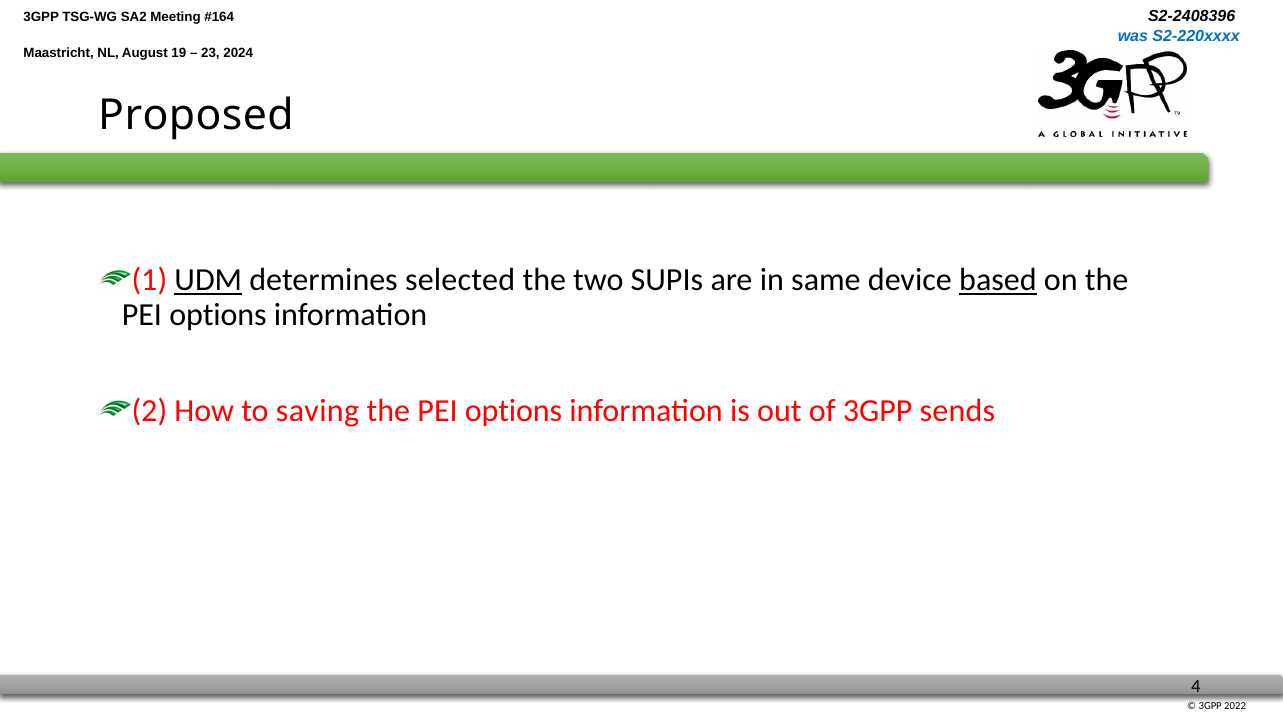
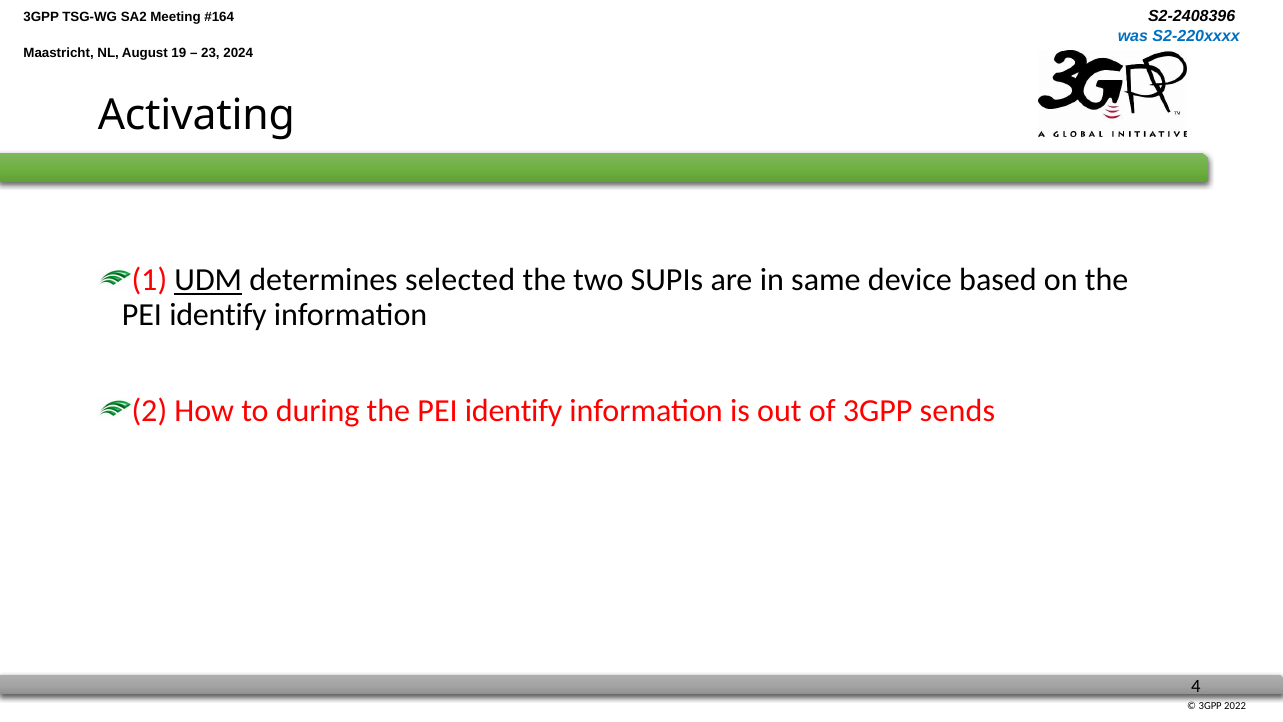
Proposed: Proposed -> Activating
based underline: present -> none
options at (218, 315): options -> identify
saving: saving -> during
options at (514, 411): options -> identify
